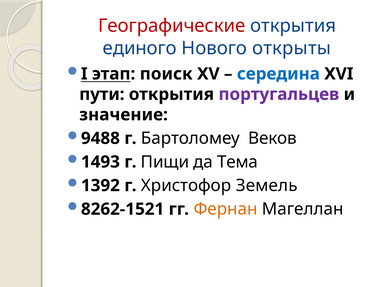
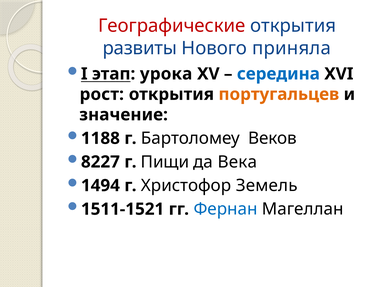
единого: единого -> развиты
открыты: открыты -> приняла
поиск: поиск -> урока
пути: пути -> рост
португальцев colour: purple -> orange
9488: 9488 -> 1188
1493: 1493 -> 8227
Тема: Тема -> Века
1392: 1392 -> 1494
8262-1521: 8262-1521 -> 1511-1521
Фернан colour: orange -> blue
